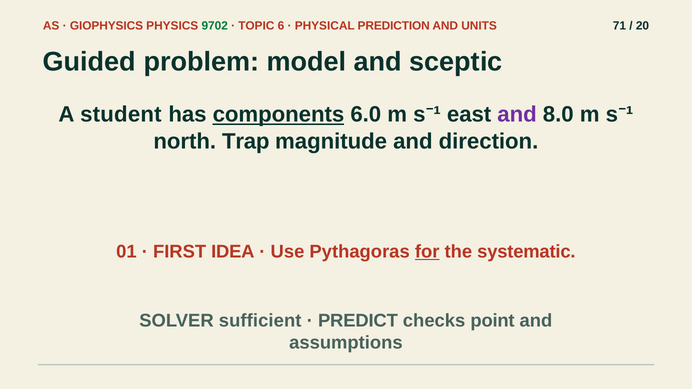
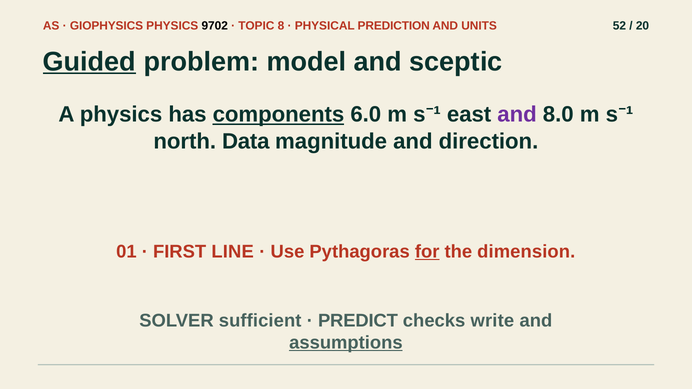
9702 colour: green -> black
6: 6 -> 8
71: 71 -> 52
Guided underline: none -> present
A student: student -> physics
Trap: Trap -> Data
IDEA: IDEA -> LINE
systematic: systematic -> dimension
point: point -> write
assumptions underline: none -> present
